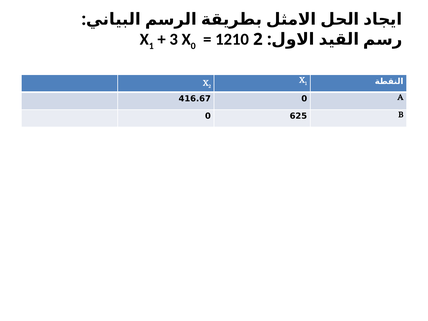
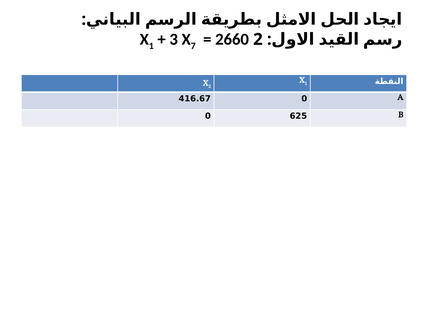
0 at (193, 46): 0 -> 7
1210: 1210 -> 2660
